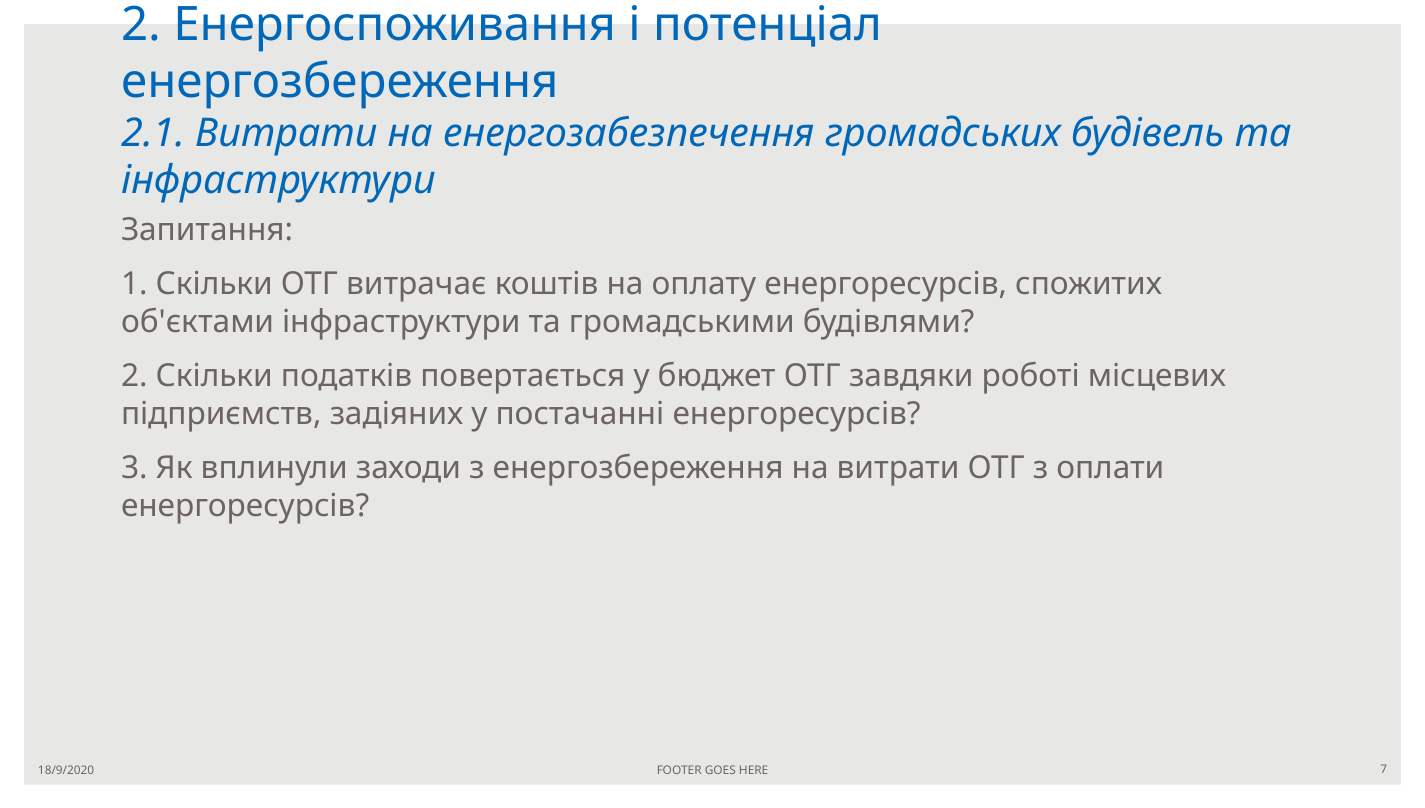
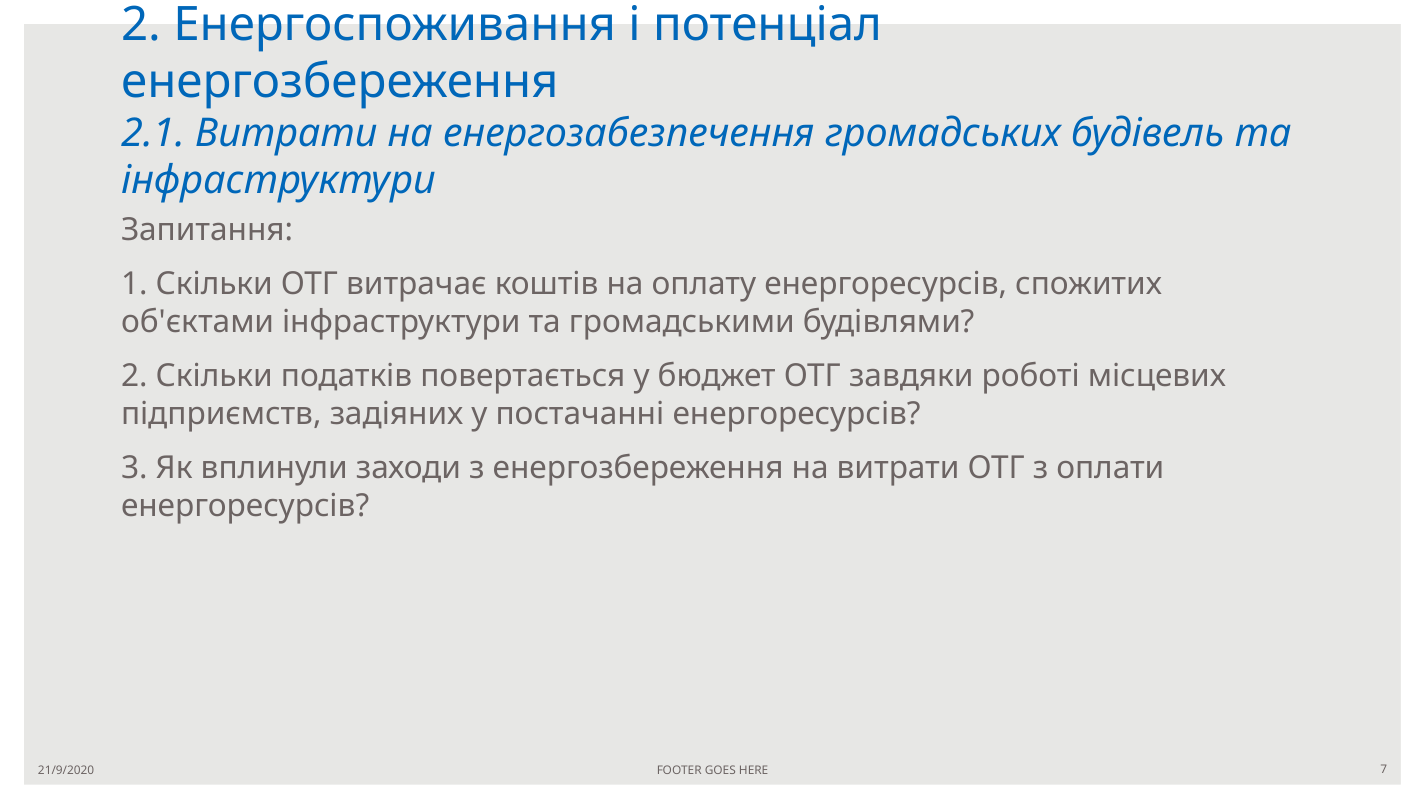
18/9/2020: 18/9/2020 -> 21/9/2020
